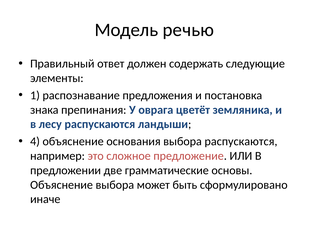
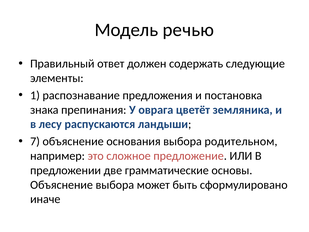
4: 4 -> 7
выбора распускаются: распускаются -> родительном
